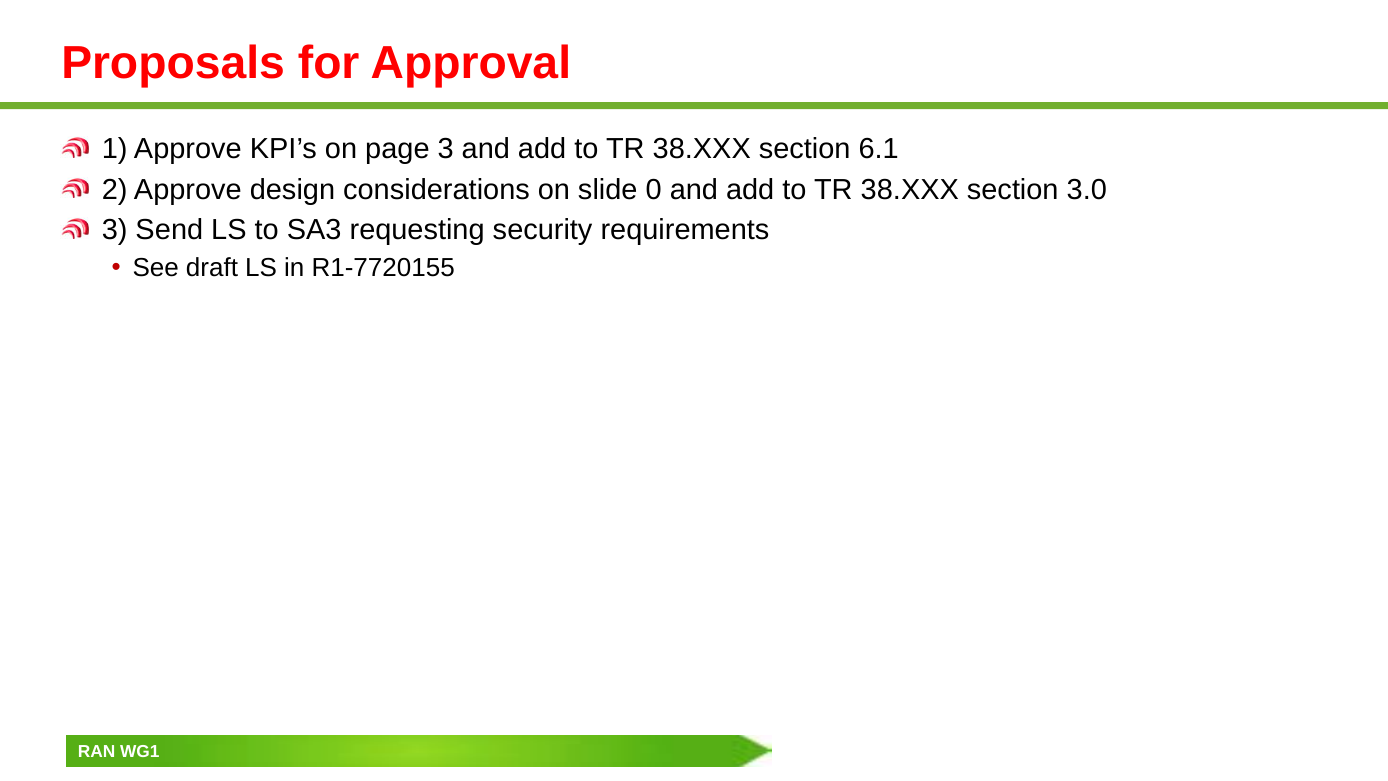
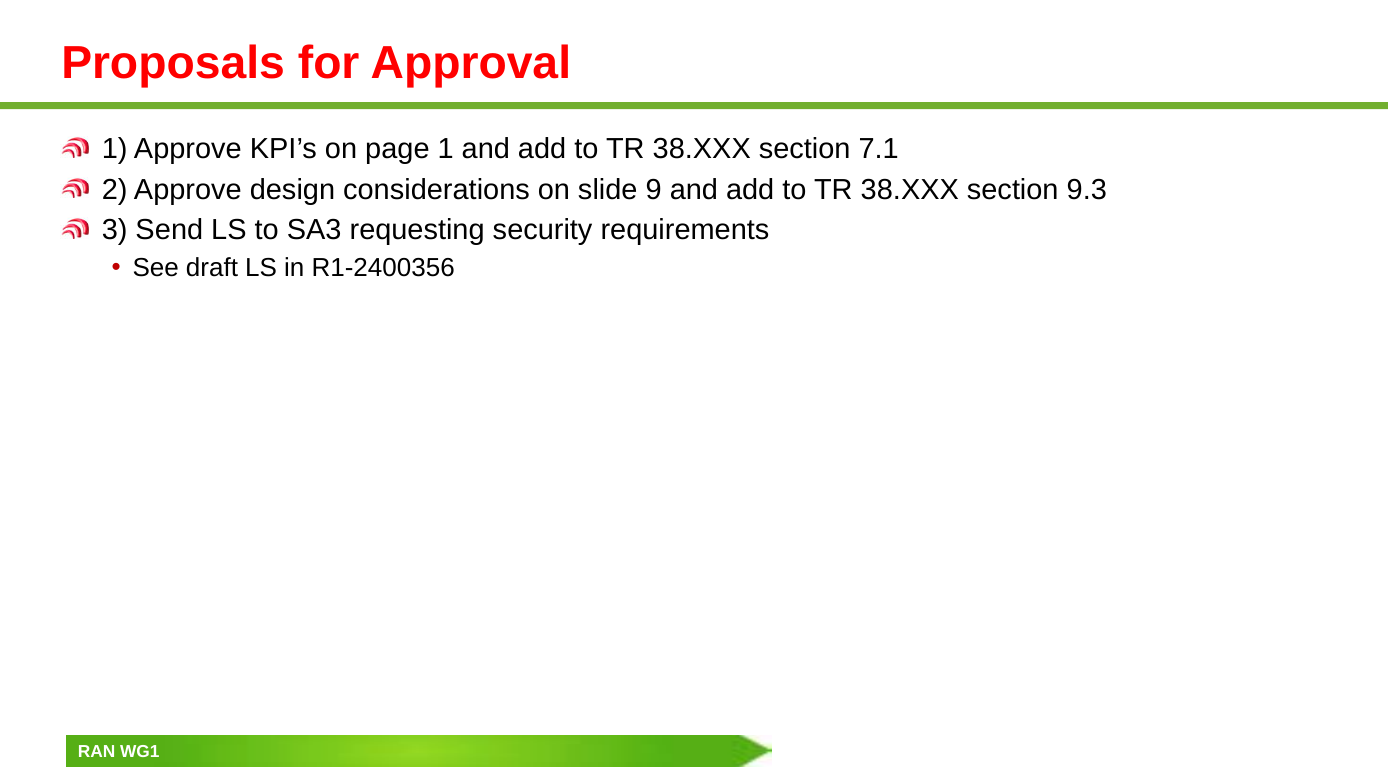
page 3: 3 -> 1
6.1: 6.1 -> 7.1
0: 0 -> 9
3.0: 3.0 -> 9.3
R1-7720155: R1-7720155 -> R1-2400356
